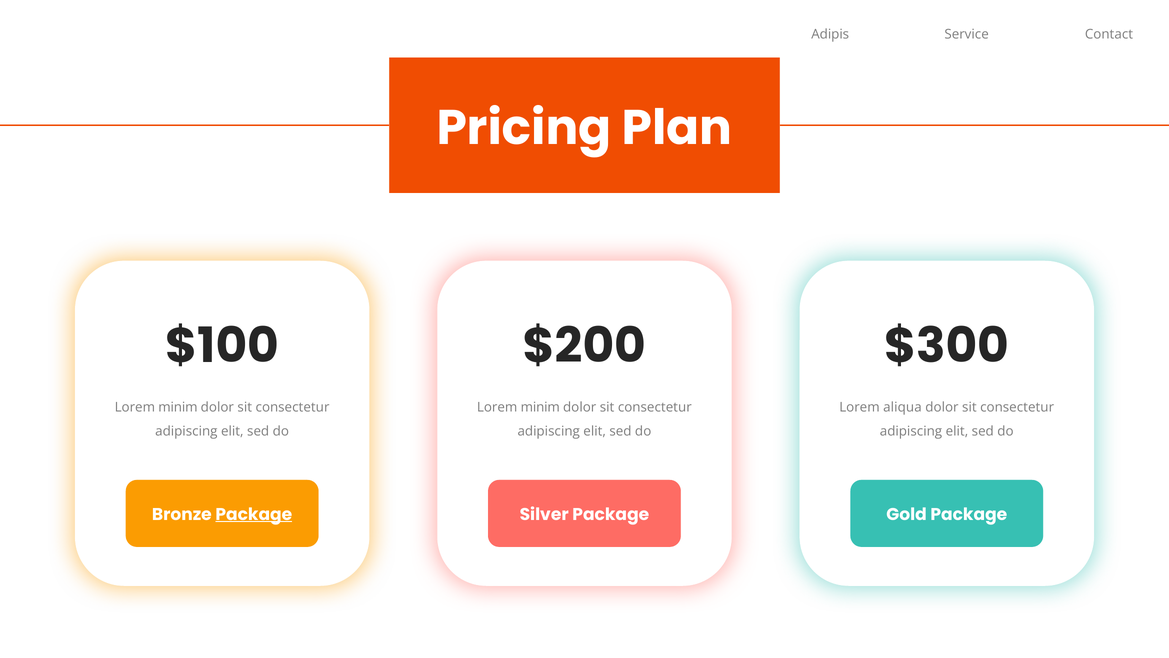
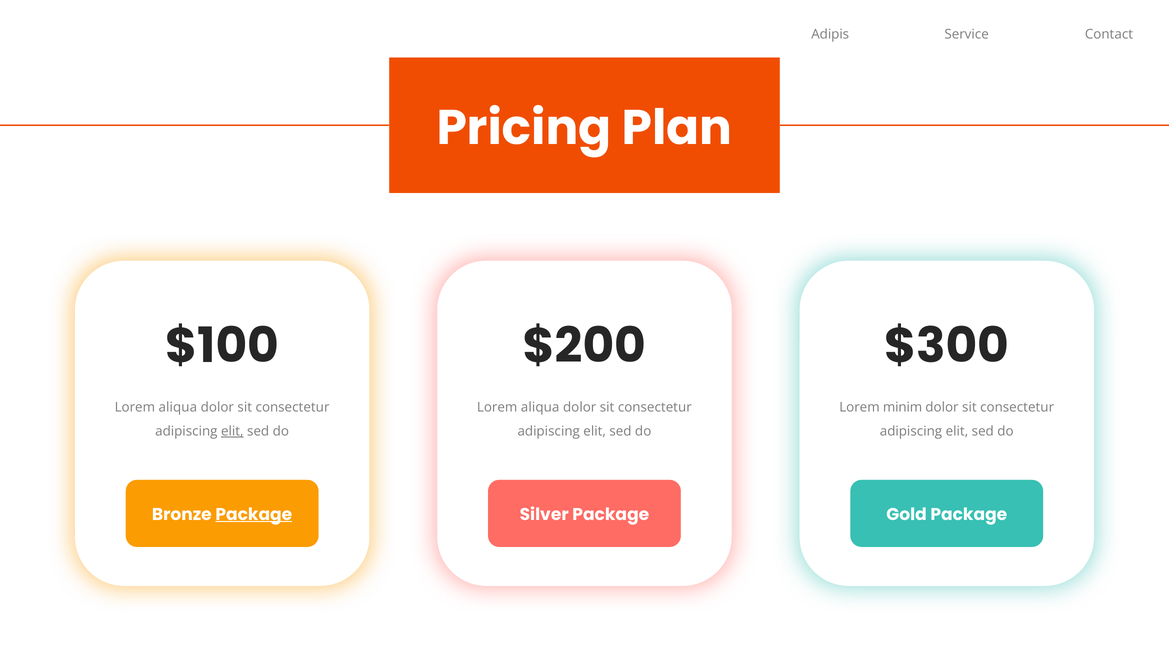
minim at (178, 407): minim -> aliqua
minim at (540, 407): minim -> aliqua
aliqua: aliqua -> minim
elit at (232, 431) underline: none -> present
